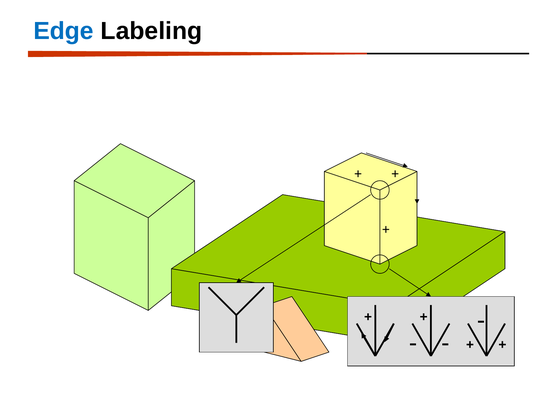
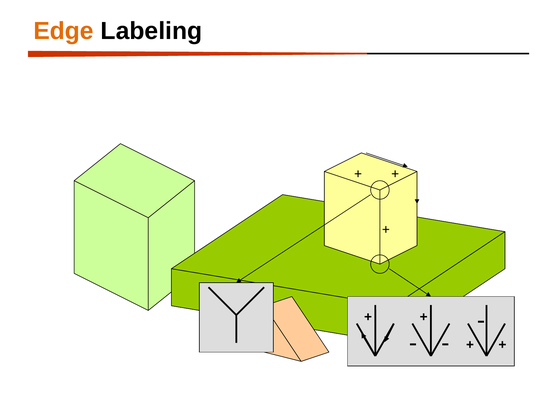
Edge colour: blue -> orange
